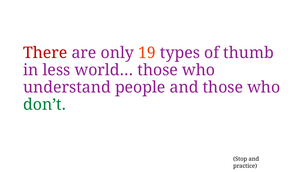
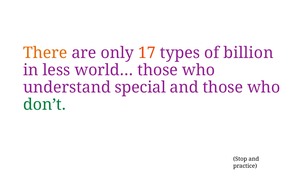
There colour: red -> orange
19: 19 -> 17
thumb: thumb -> billion
people: people -> special
